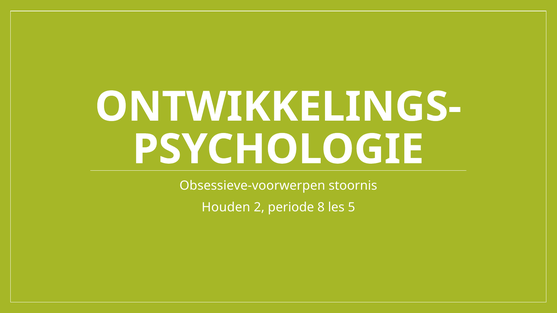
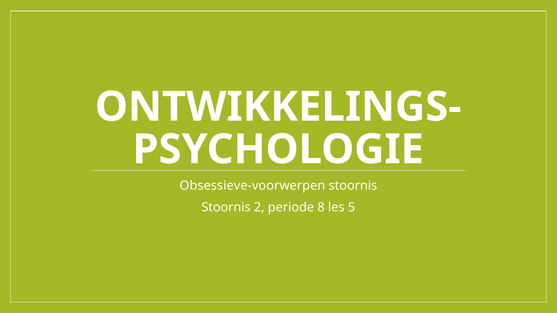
Houden at (226, 208): Houden -> Stoornis
